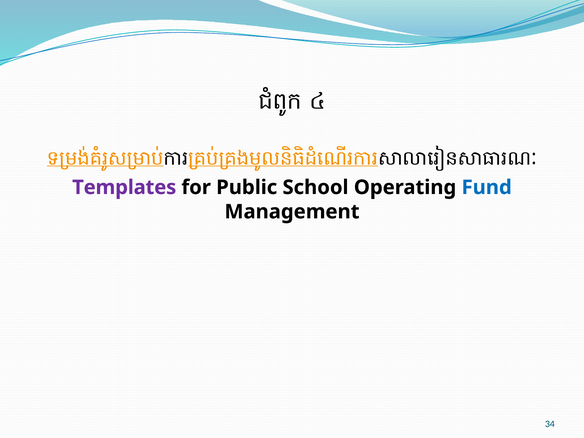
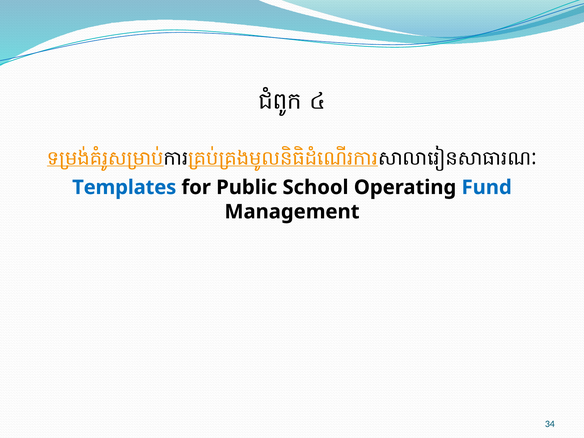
Templates colour: purple -> blue
